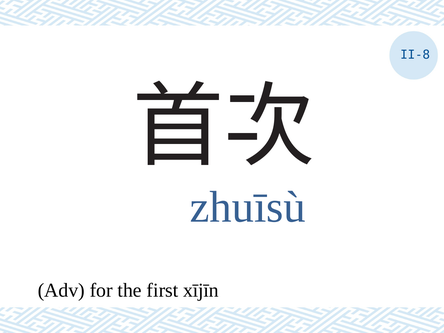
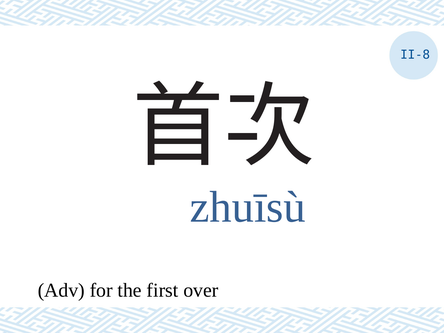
xījīn: xījīn -> over
